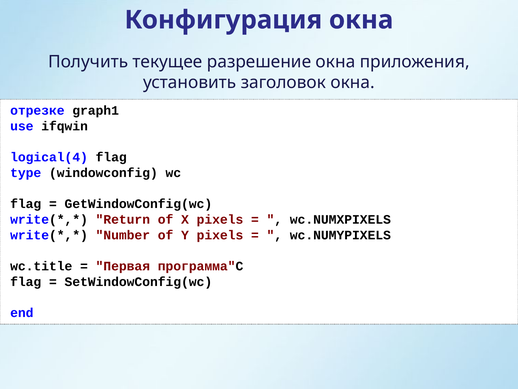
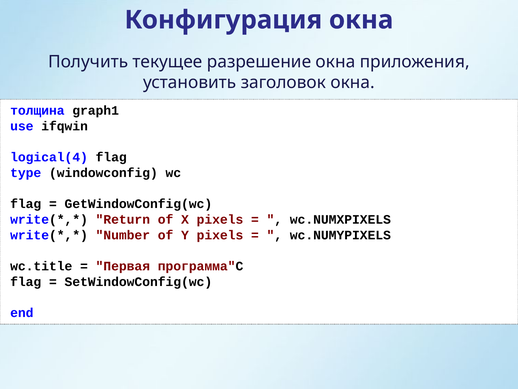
отрезке: отрезке -> толщина
